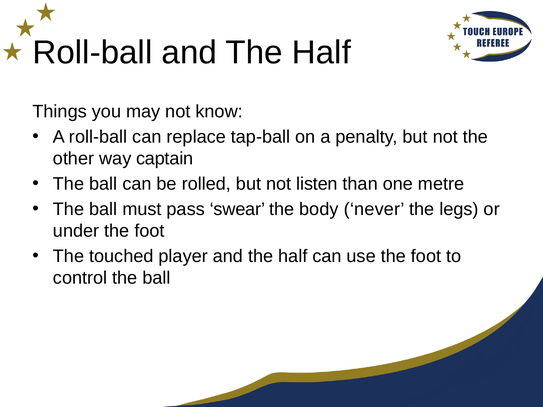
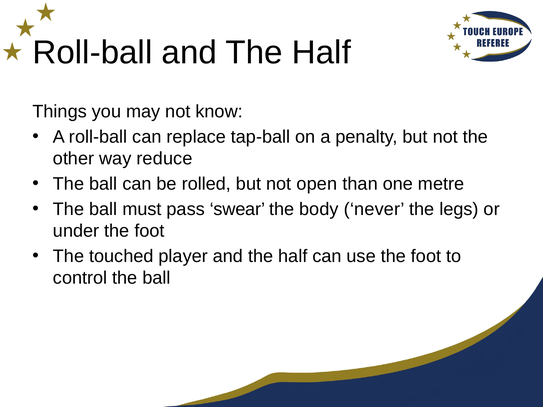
captain: captain -> reduce
listen: listen -> open
